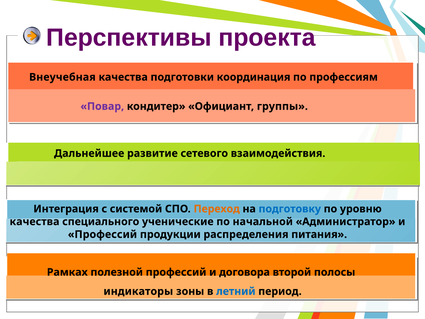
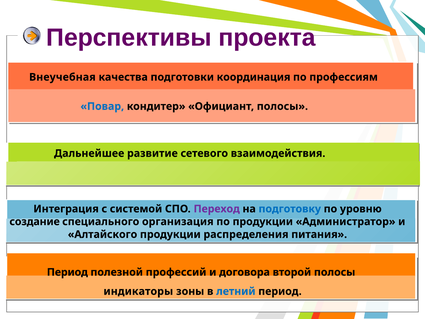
Повар colour: purple -> blue
Официант группы: группы -> полосы
Переход colour: orange -> purple
качества at (35, 221): качества -> создание
ученические: ученические -> организация
по начальной: начальной -> продукции
Профессий at (102, 234): Профессий -> Алтайского
Рамках at (67, 272): Рамках -> Период
